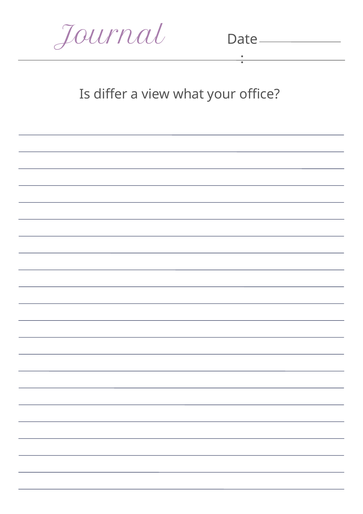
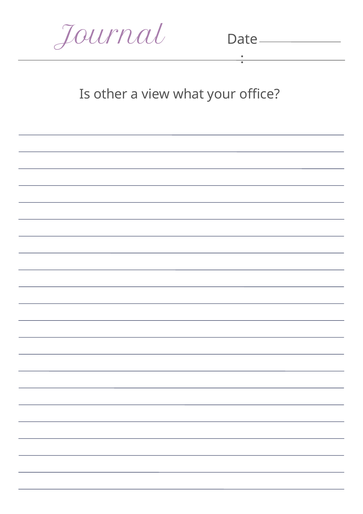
differ: differ -> other
